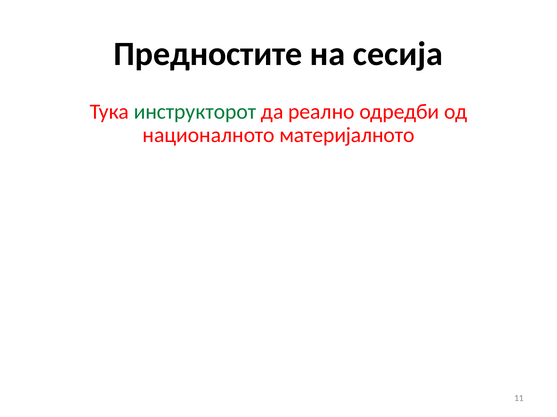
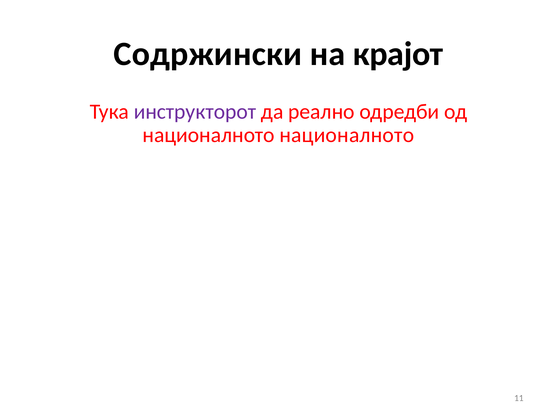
Предностите: Предностите -> Содржински
сесија: сесија -> крајот
инструкторот colour: green -> purple
националното материјалното: материјалното -> националното
